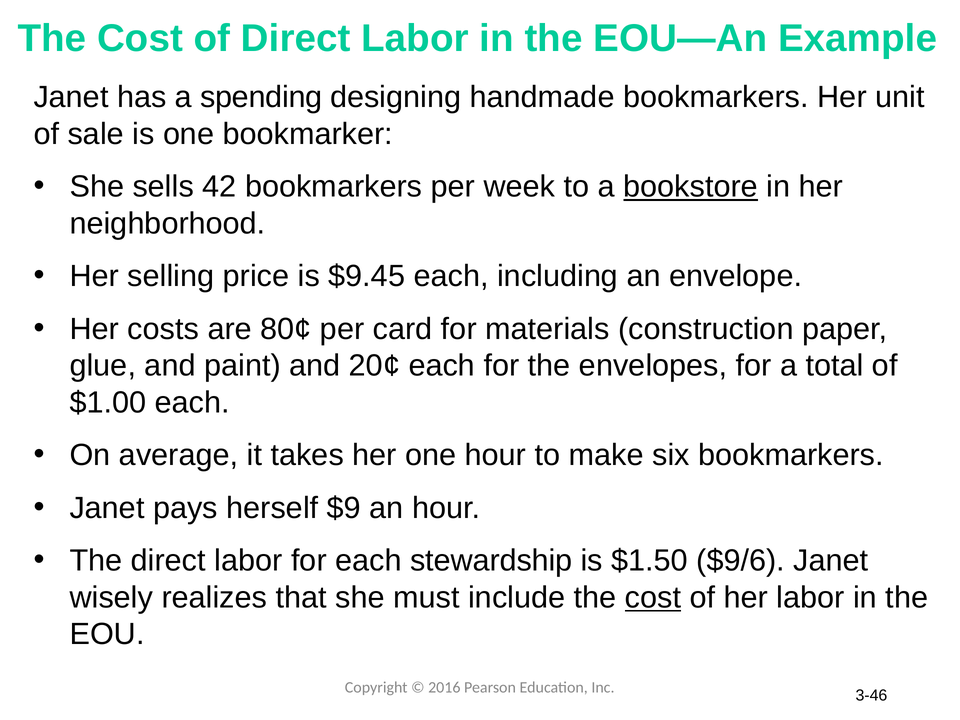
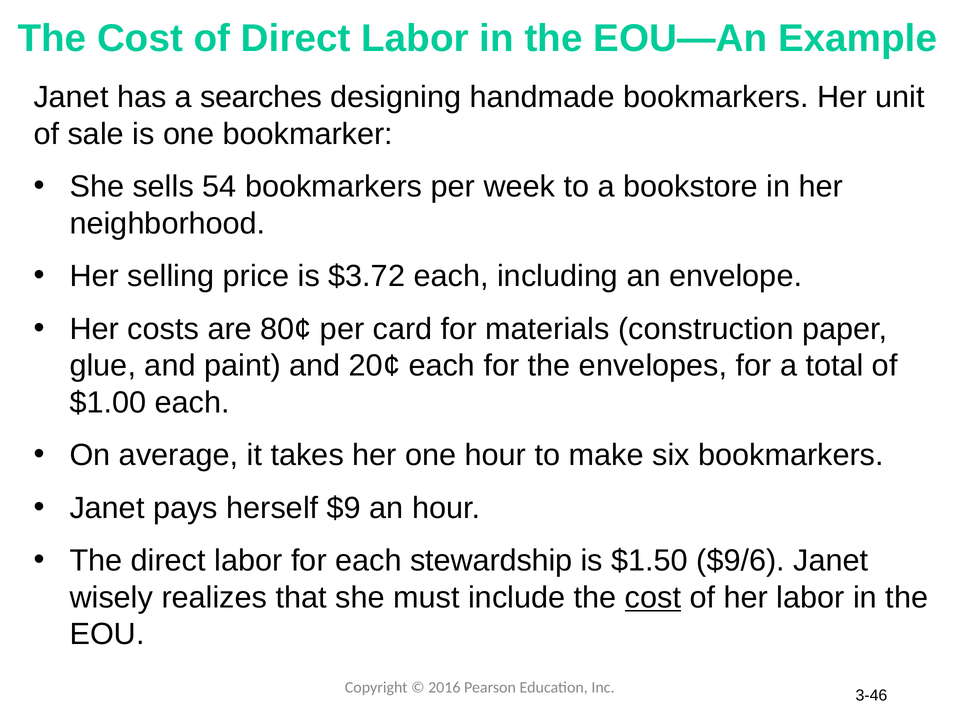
spending: spending -> searches
42: 42 -> 54
bookstore underline: present -> none
$9.45: $9.45 -> $3.72
